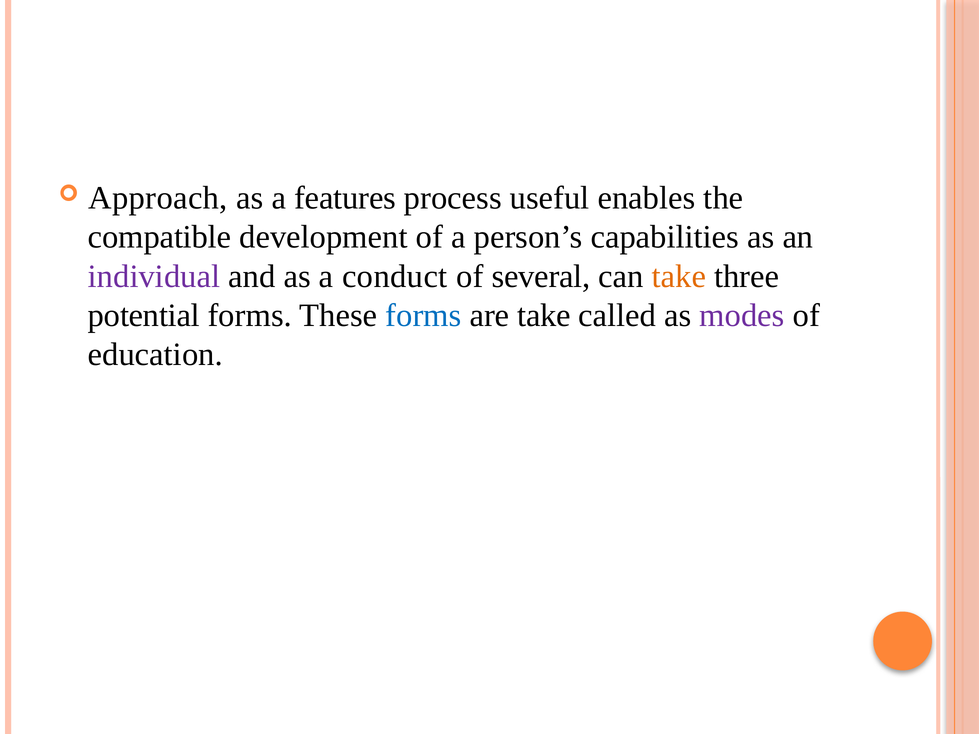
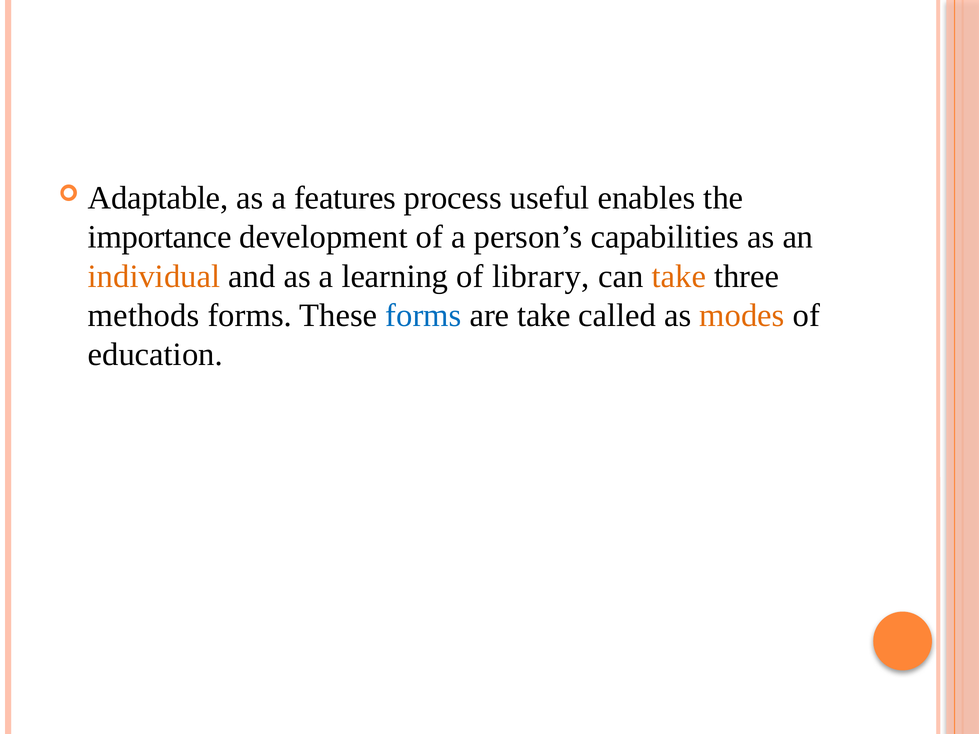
Approach: Approach -> Adaptable
compatible: compatible -> importance
individual colour: purple -> orange
conduct: conduct -> learning
several: several -> library
potential: potential -> methods
modes colour: purple -> orange
